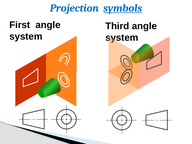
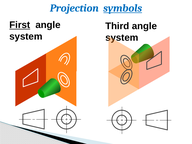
First underline: none -> present
